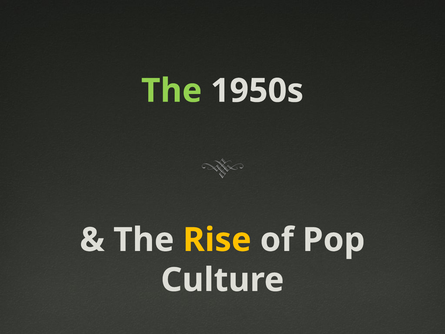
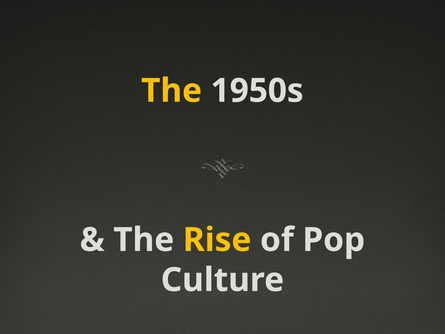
The at (172, 91) colour: light green -> yellow
